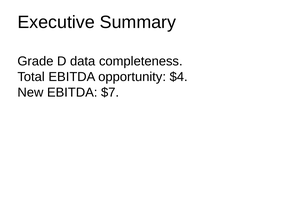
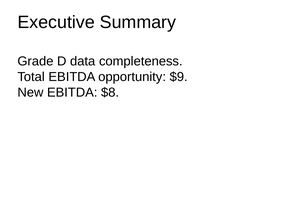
$4: $4 -> $9
$7: $7 -> $8
